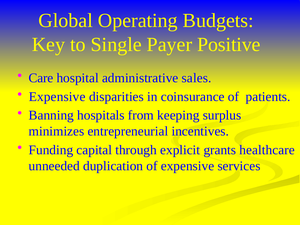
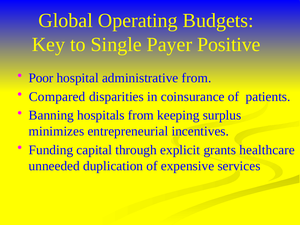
Care: Care -> Poor
administrative sales: sales -> from
Expensive at (57, 97): Expensive -> Compared
